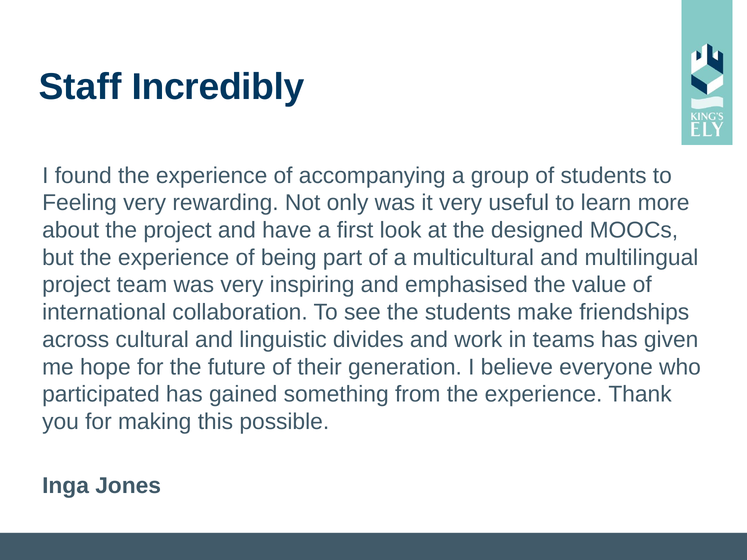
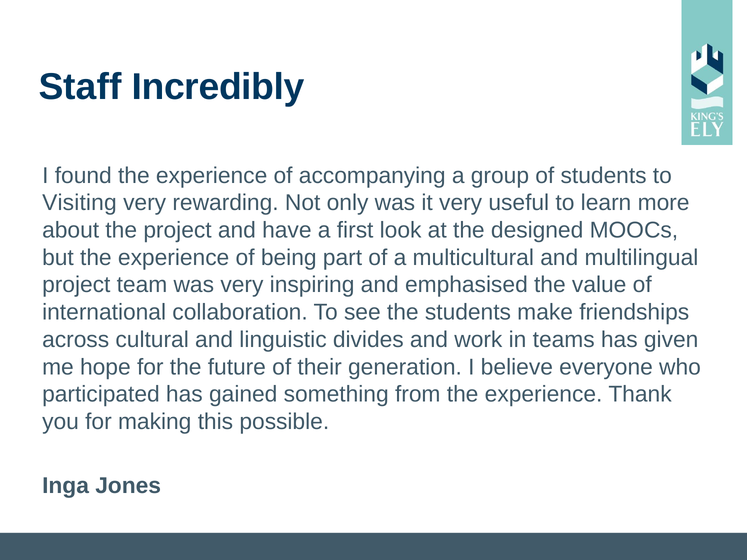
Feeling: Feeling -> Visiting
